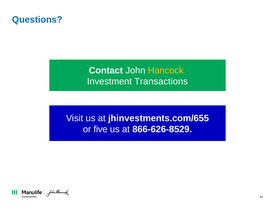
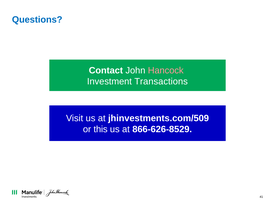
Hancock colour: yellow -> pink
jhinvestments.com/655: jhinvestments.com/655 -> jhinvestments.com/509
five: five -> this
